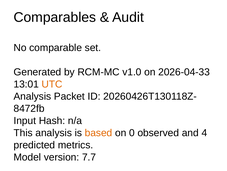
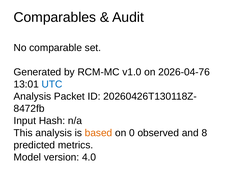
2026-04-33: 2026-04-33 -> 2026-04-76
UTC colour: orange -> blue
4: 4 -> 8
7.7: 7.7 -> 4.0
